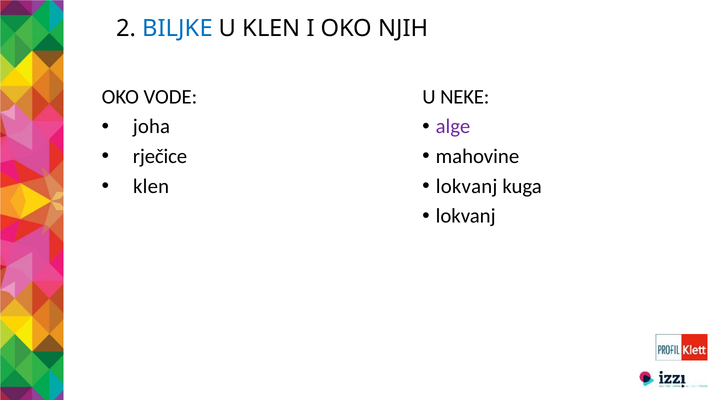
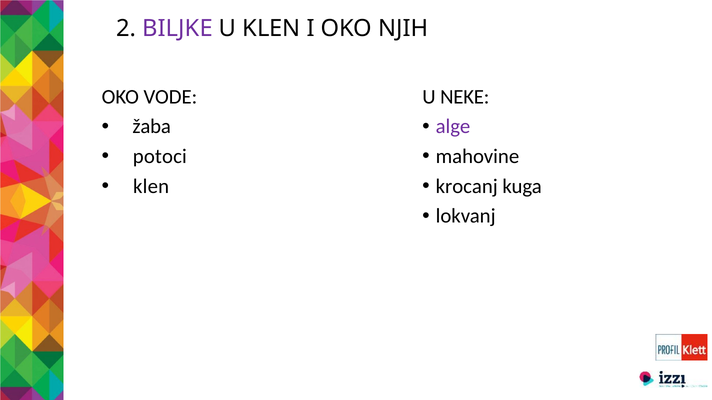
BILJKE colour: blue -> purple
joha: joha -> žaba
rječice: rječice -> potoci
lokvanj at (467, 186): lokvanj -> krocanj
